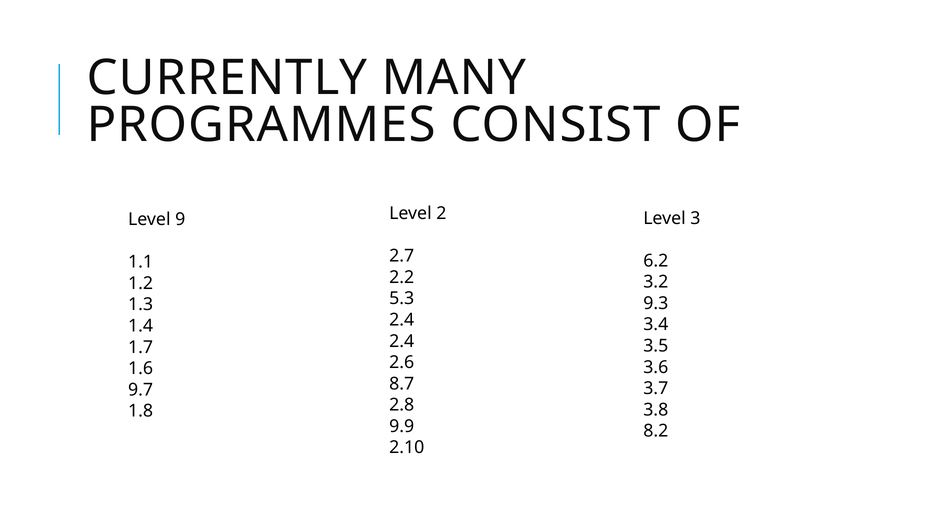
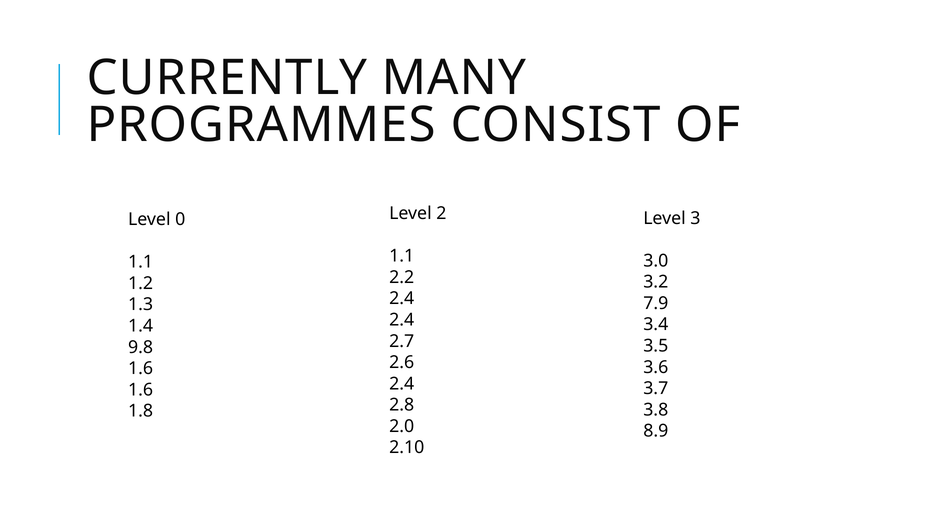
9: 9 -> 0
2.7 at (402, 256): 2.7 -> 1.1
6.2: 6.2 -> 3.0
5.3 at (402, 299): 5.3 -> 2.4
9.3: 9.3 -> 7.9
2.4 at (402, 341): 2.4 -> 2.7
1.7: 1.7 -> 9.8
8.7 at (402, 384): 8.7 -> 2.4
9.7 at (141, 390): 9.7 -> 1.6
9.9: 9.9 -> 2.0
8.2: 8.2 -> 8.9
